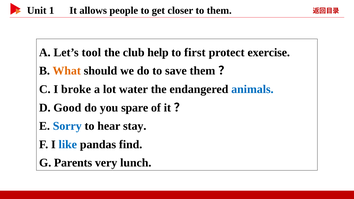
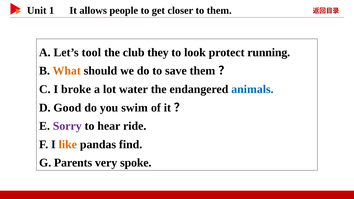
help: help -> they
first: first -> look
exercise: exercise -> running
spare: spare -> swim
Sorry colour: blue -> purple
stay: stay -> ride
like colour: blue -> orange
lunch: lunch -> spoke
